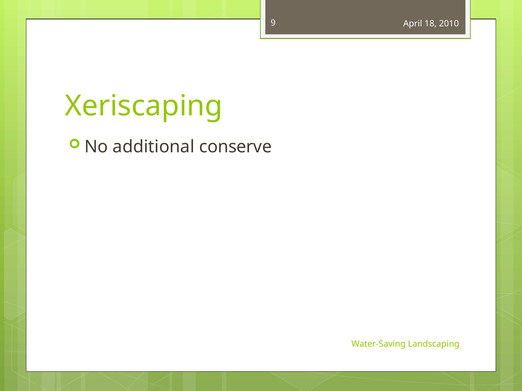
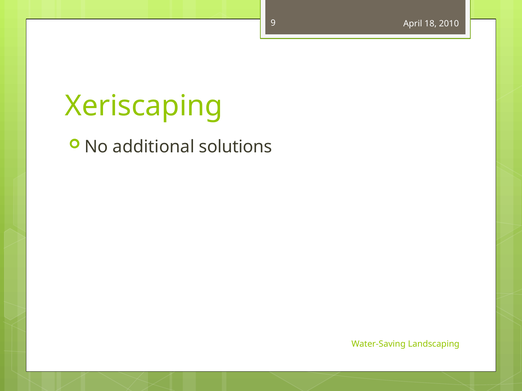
conserve: conserve -> solutions
